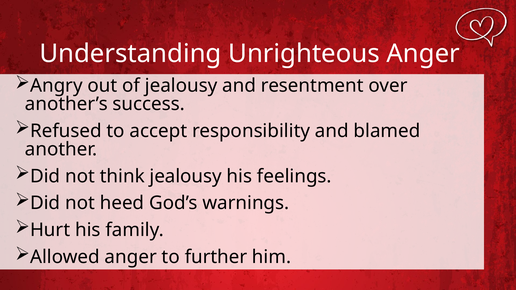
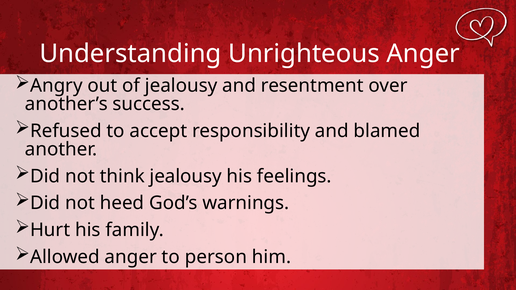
further: further -> person
